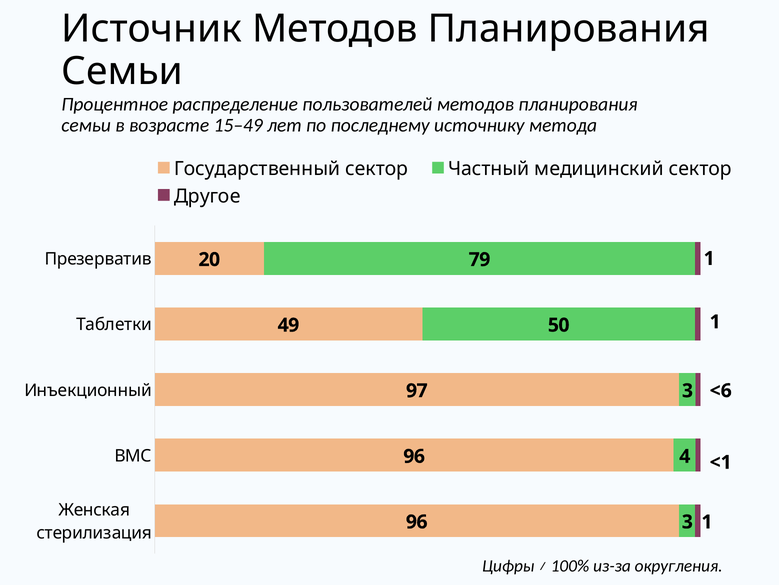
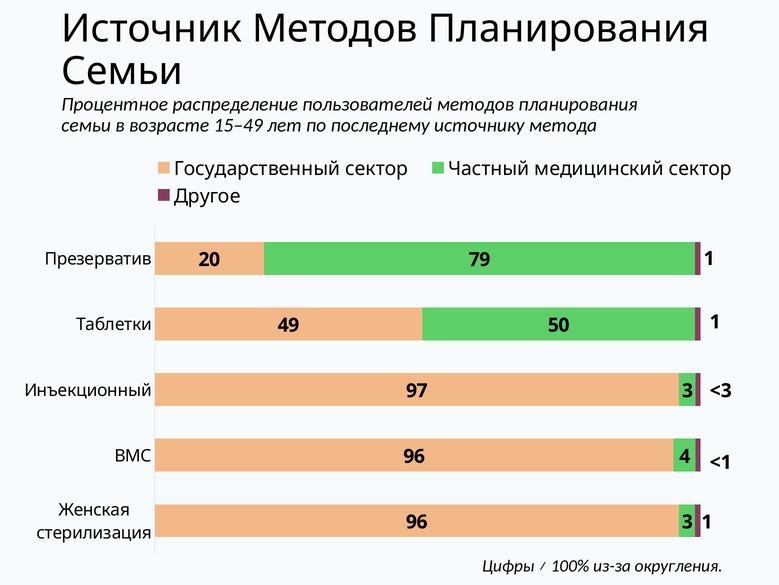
<6: <6 -> <3
